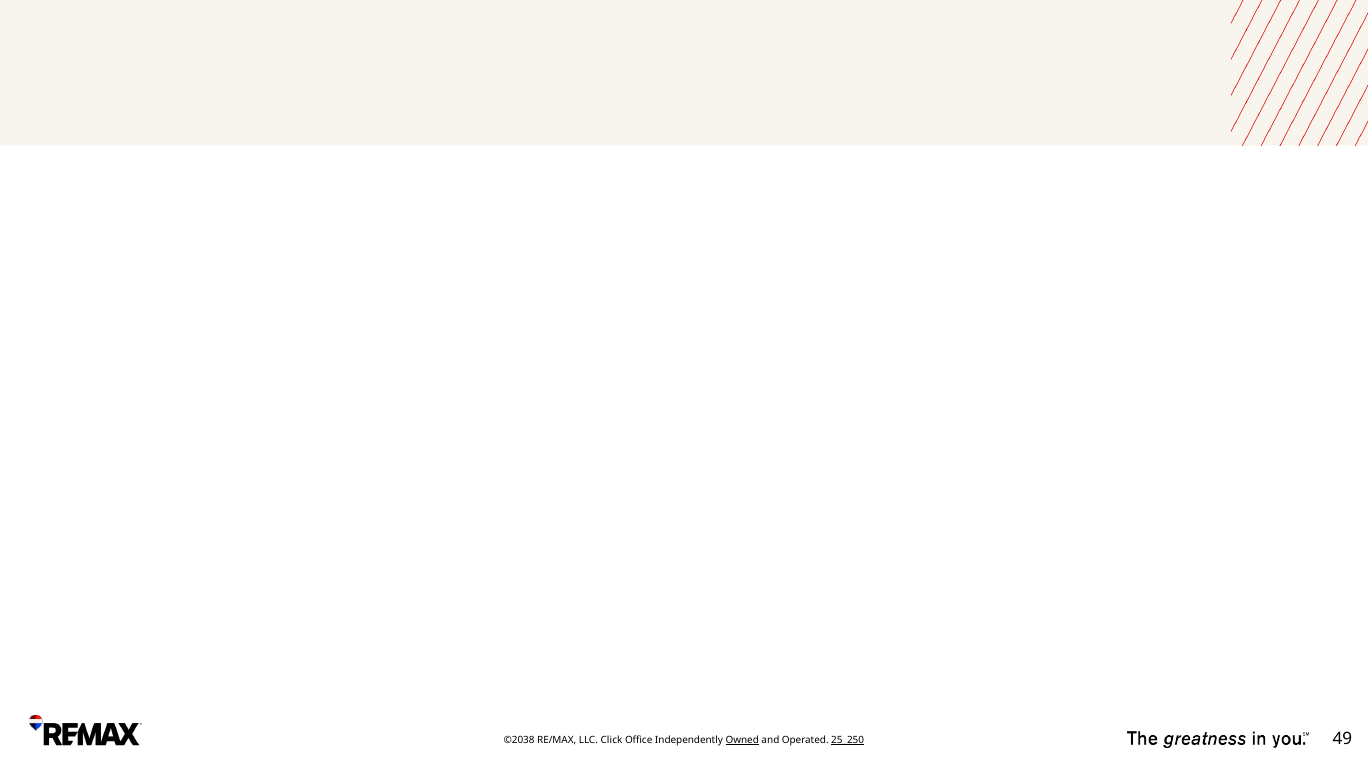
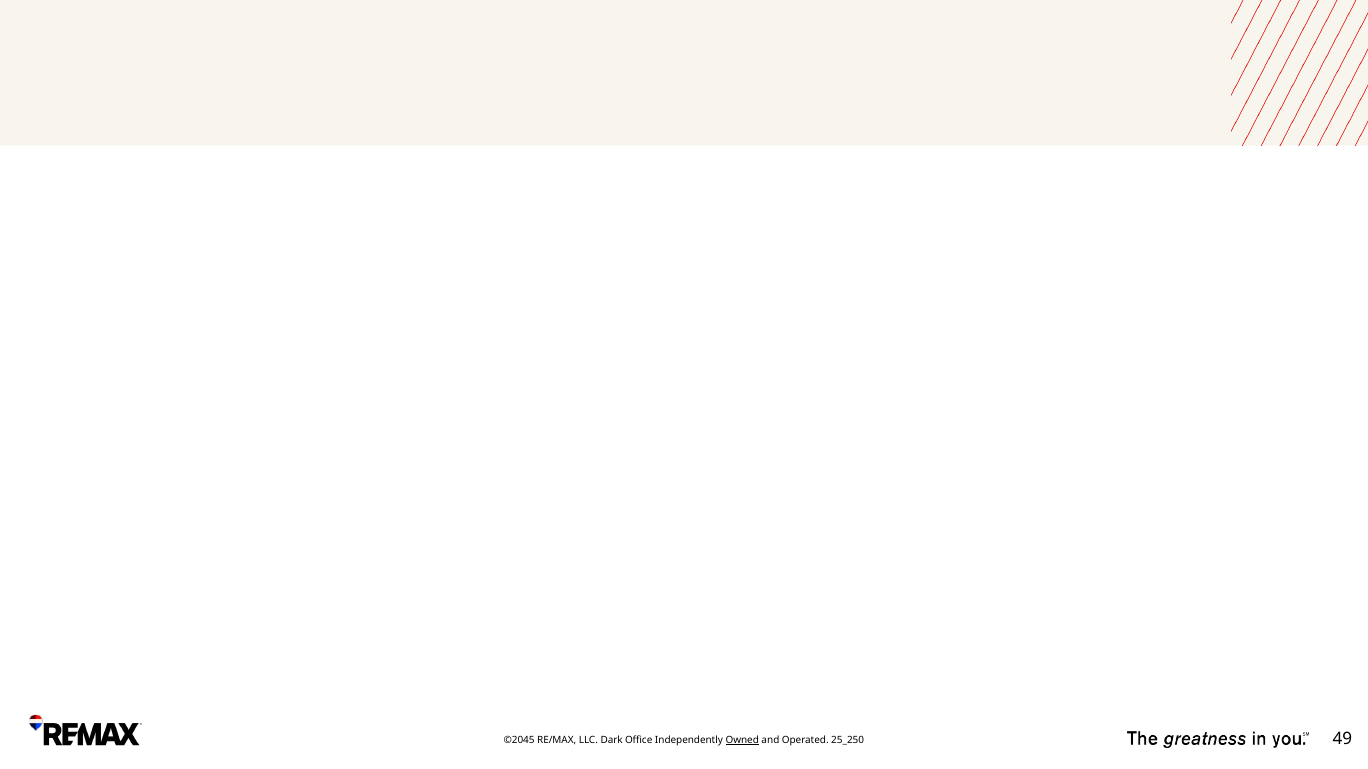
©2038: ©2038 -> ©2045
Click: Click -> Dark
25_250 underline: present -> none
